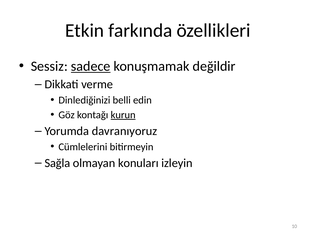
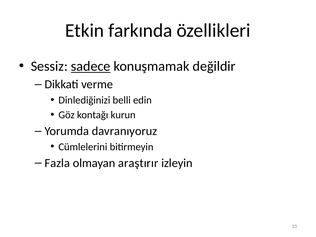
kurun underline: present -> none
Sağla: Sağla -> Fazla
konuları: konuları -> araştırır
